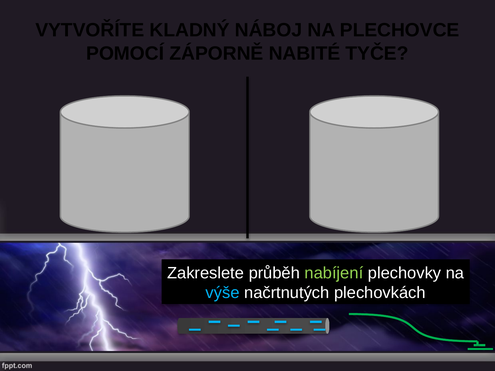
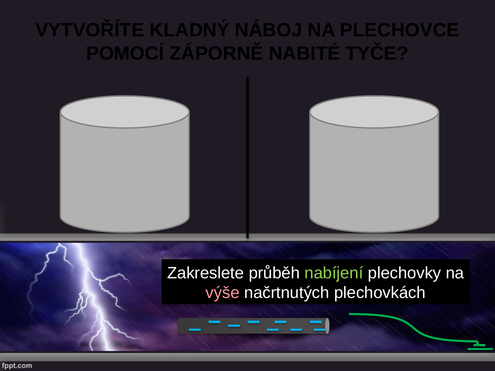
výše colour: light blue -> pink
